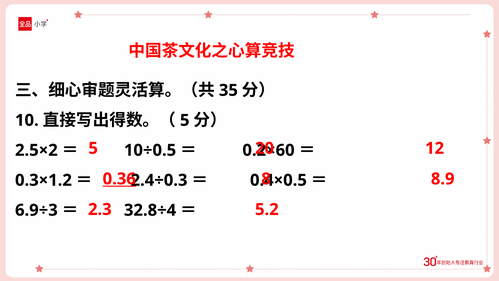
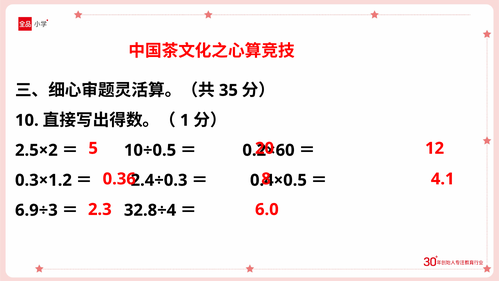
5 at (185, 120): 5 -> 1
0.36 underline: present -> none
8.9: 8.9 -> 4.1
5.2: 5.2 -> 6.0
